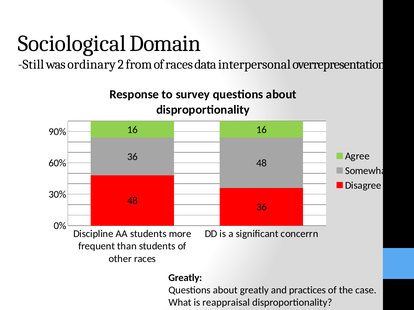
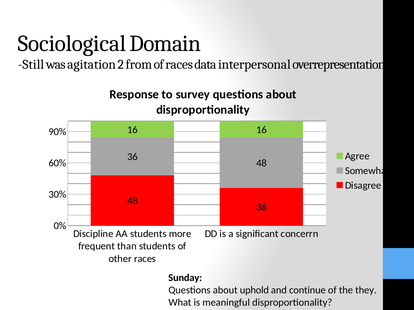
ordinary: ordinary -> agitation
Greatly at (185, 278): Greatly -> Sunday
about greatly: greatly -> uphold
practices: practices -> continue
case: case -> they
reappraisal: reappraisal -> meaningful
